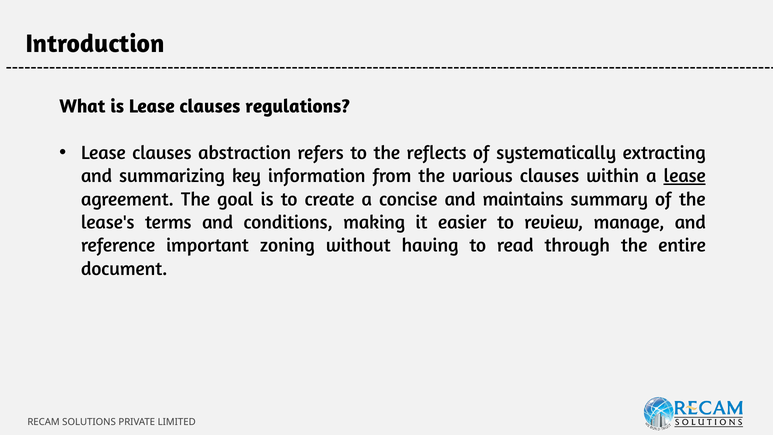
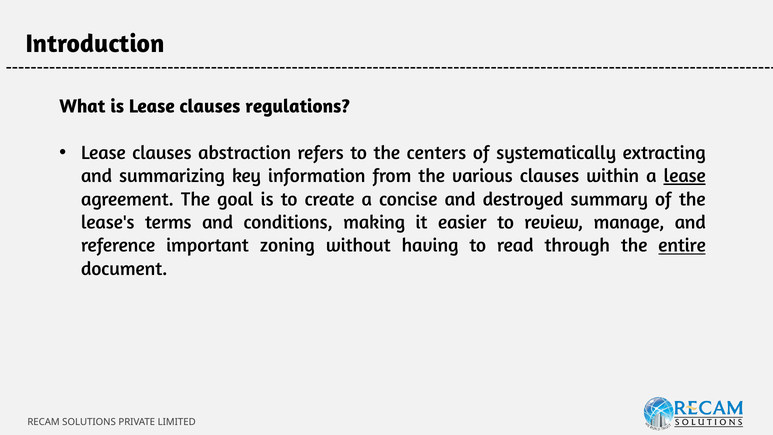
reflects: reflects -> centers
maintains: maintains -> destroyed
entire underline: none -> present
